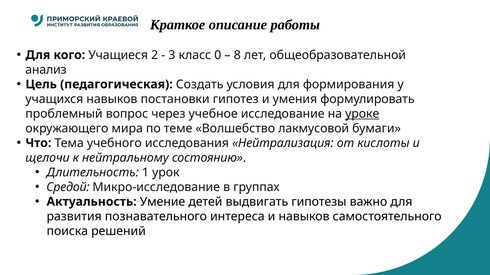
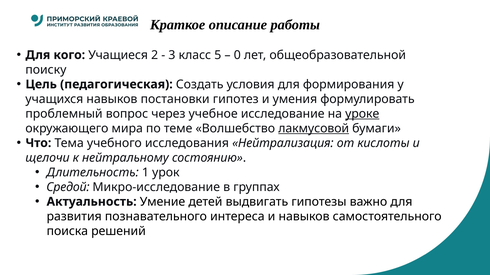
0: 0 -> 5
8: 8 -> 0
анализ: анализ -> поиску
лакмусовой underline: none -> present
